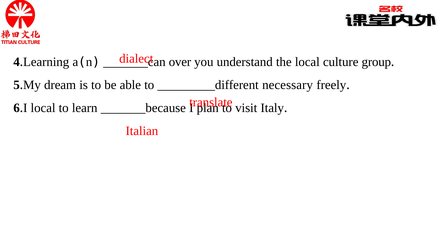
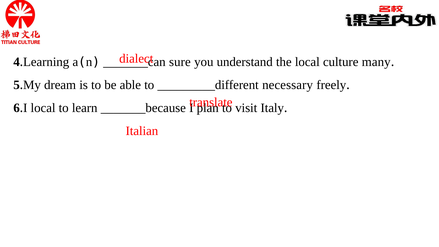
over: over -> sure
group: group -> many
